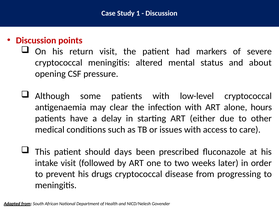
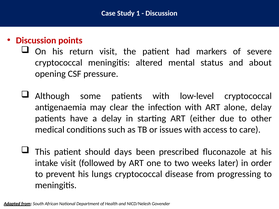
alone hours: hours -> delay
drugs: drugs -> lungs
